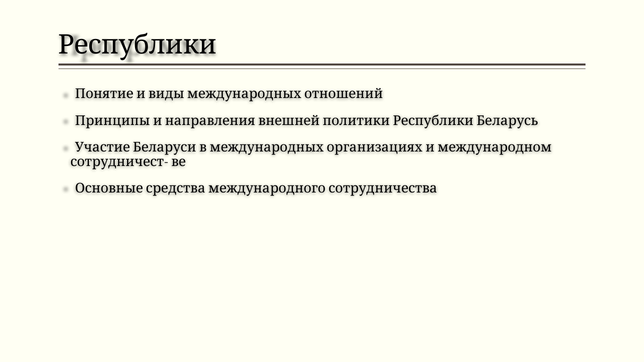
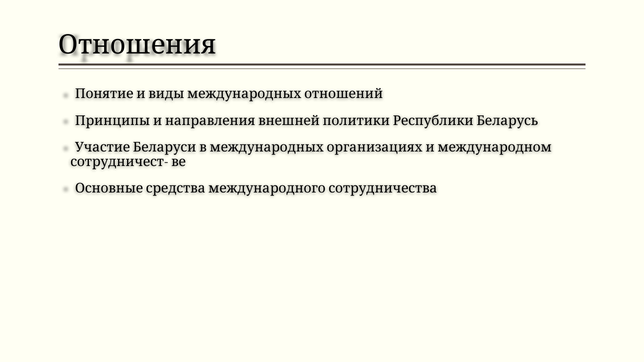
Республики: Республики -> Отношения
